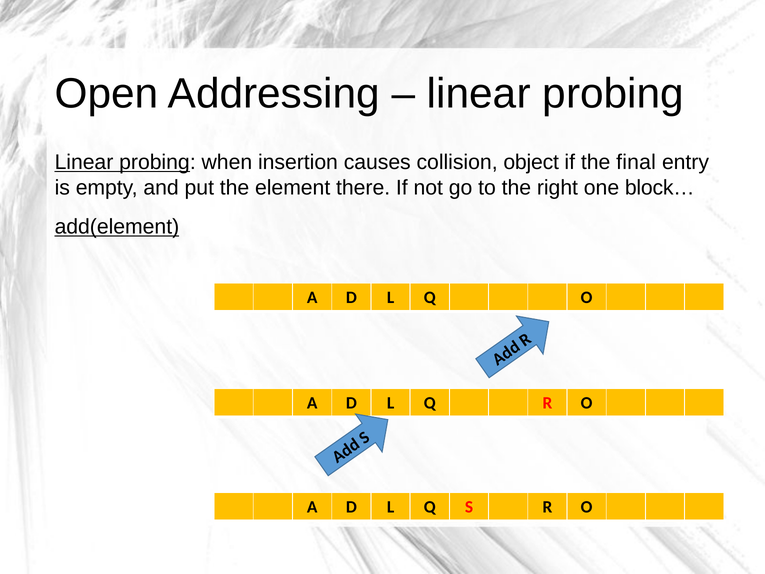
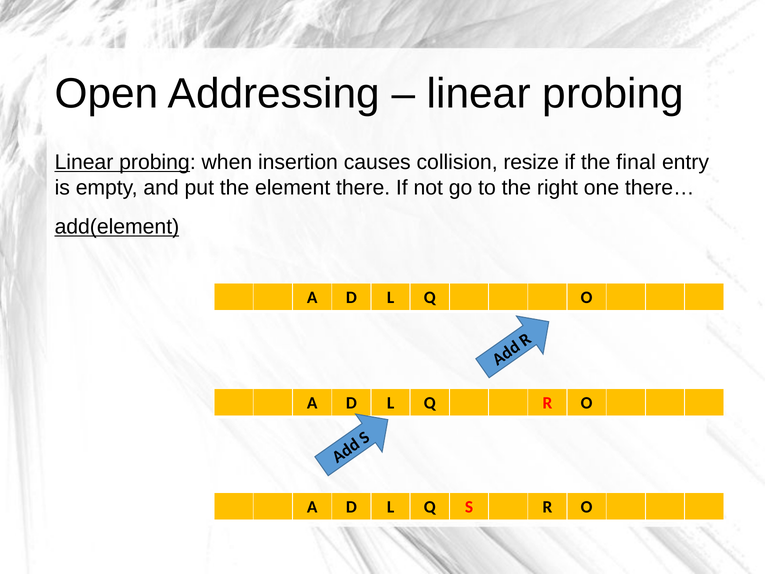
object: object -> resize
block…: block… -> there…
